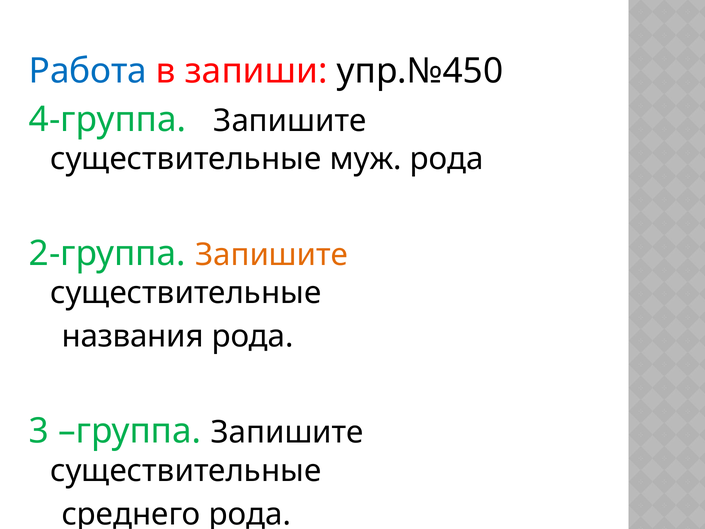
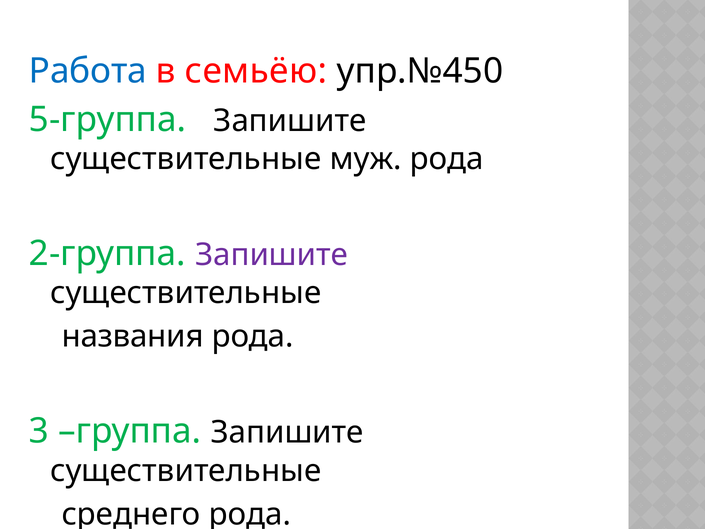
запиши: запиши -> семьёю
4-группа: 4-группа -> 5-группа
Запишите at (272, 255) colour: orange -> purple
